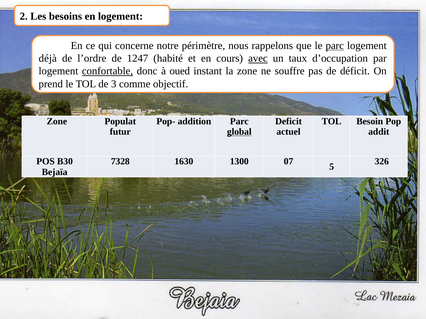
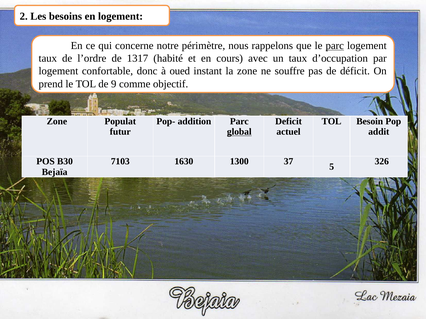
déjà at (48, 58): déjà -> taux
1247: 1247 -> 1317
avec underline: present -> none
confortable underline: present -> none
3: 3 -> 9
7328: 7328 -> 7103
07: 07 -> 37
